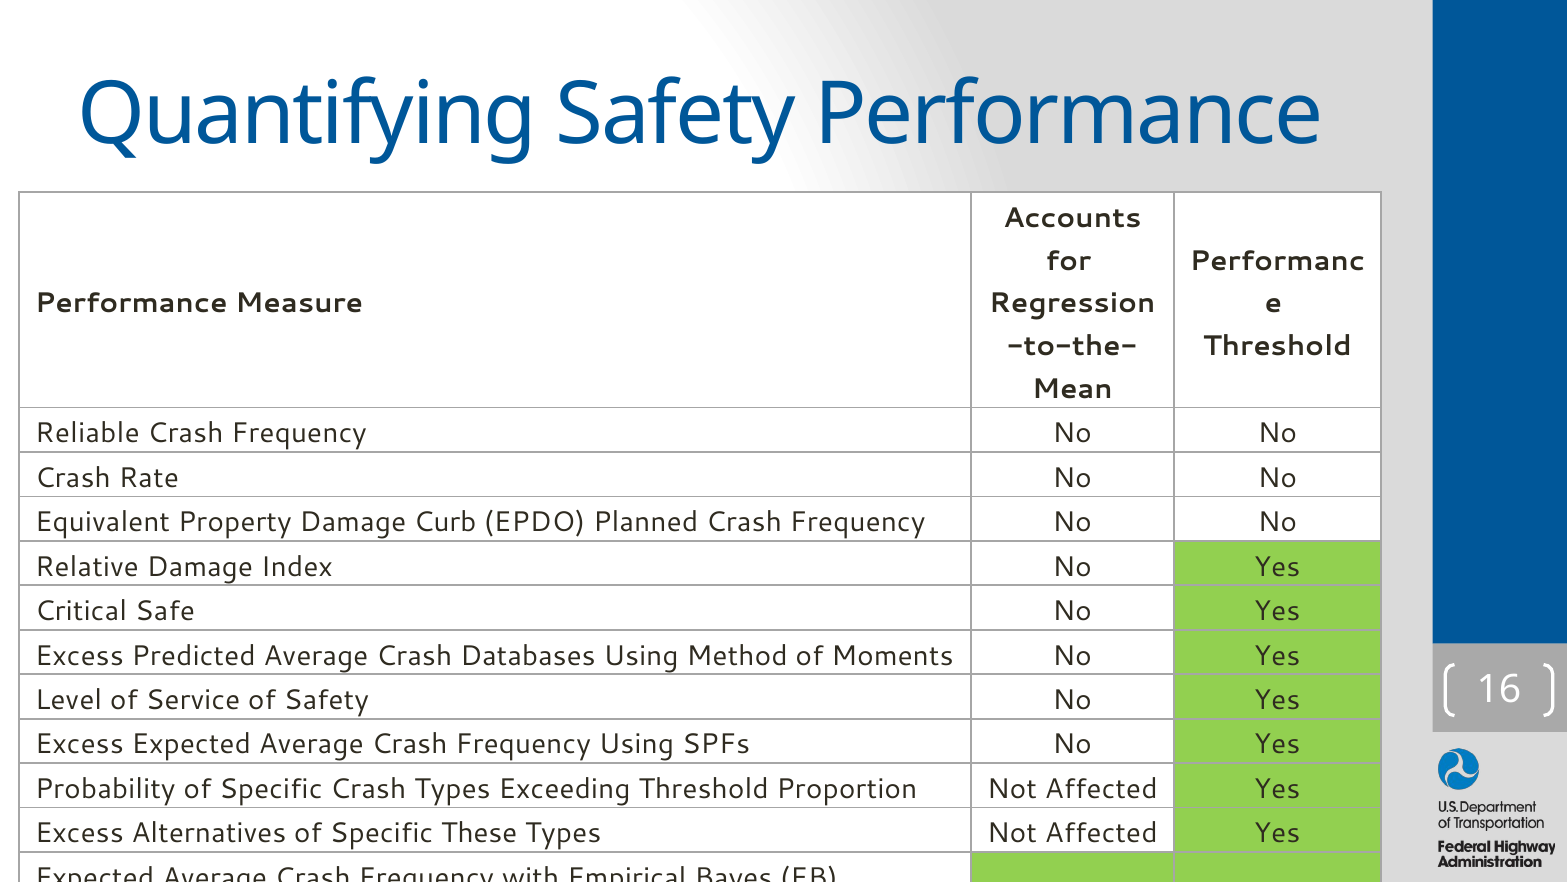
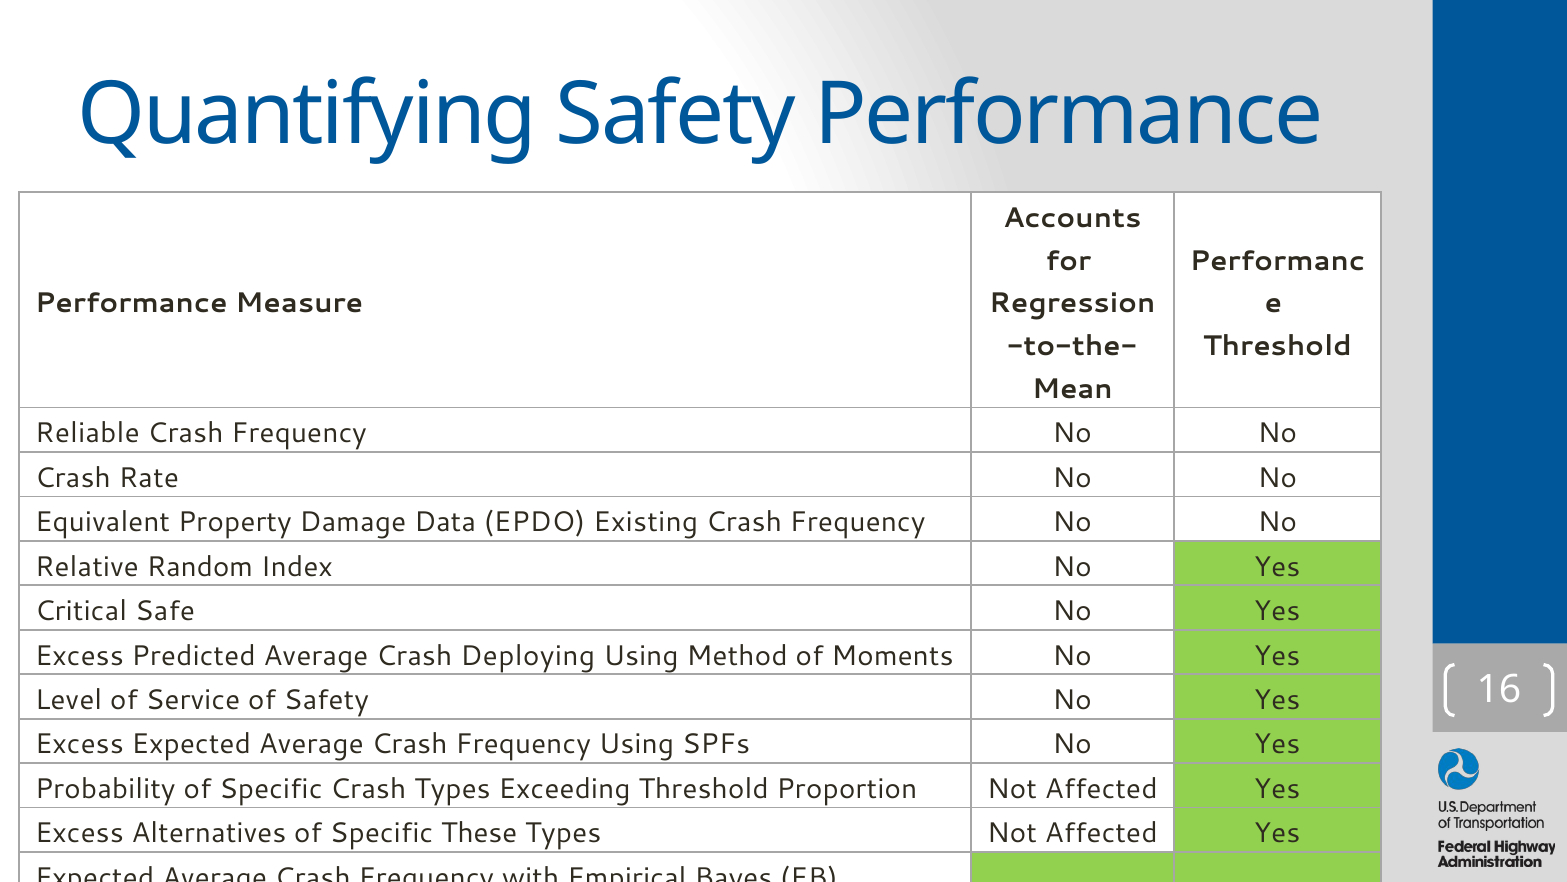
Curb: Curb -> Data
Planned: Planned -> Existing
Relative Damage: Damage -> Random
Databases: Databases -> Deploying
